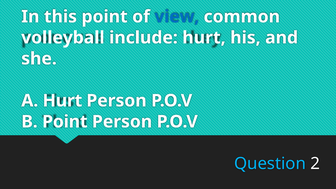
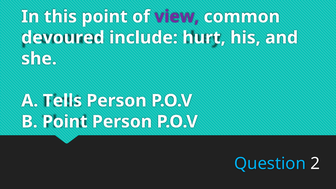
view colour: blue -> purple
volleyball: volleyball -> devoured
A Hurt: Hurt -> Tells
